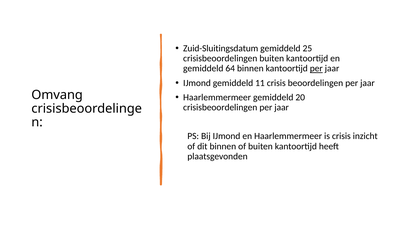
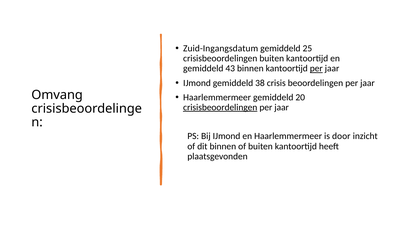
Zuid-Sluitingsdatum: Zuid-Sluitingsdatum -> Zuid-Ingangsdatum
64: 64 -> 43
11: 11 -> 38
crisisbeoordelingen at (220, 108) underline: none -> present
is crisis: crisis -> door
